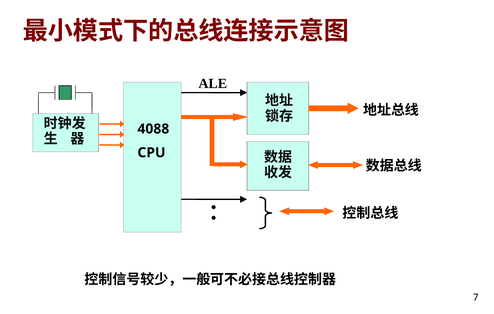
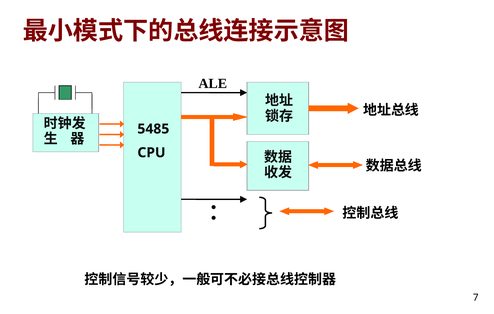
4088: 4088 -> 5485
